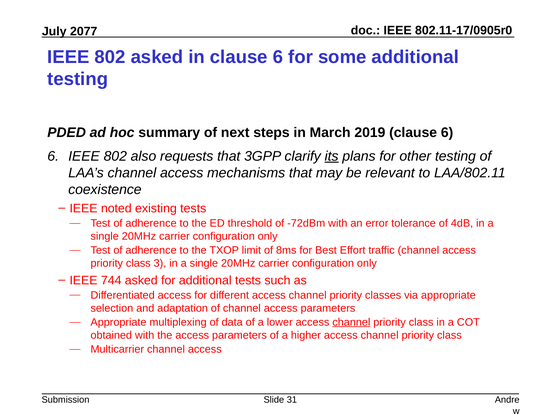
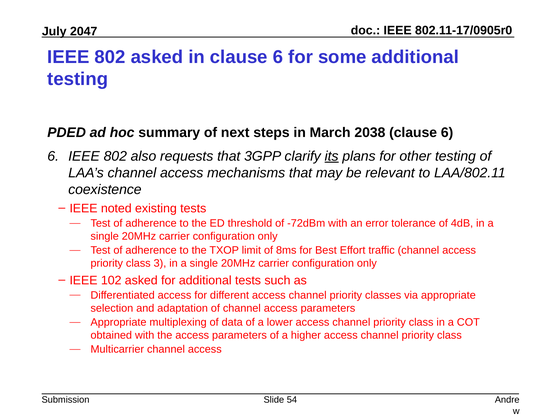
2077: 2077 -> 2047
2019: 2019 -> 2038
744: 744 -> 102
channel at (351, 322) underline: present -> none
31: 31 -> 54
